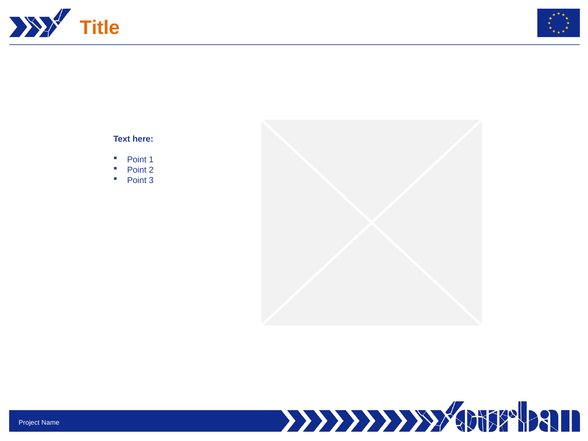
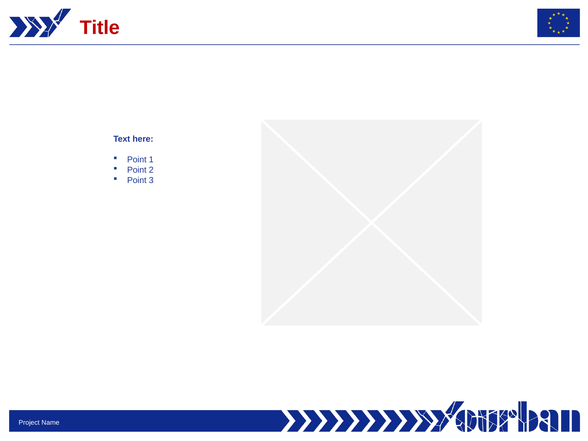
Title colour: orange -> red
